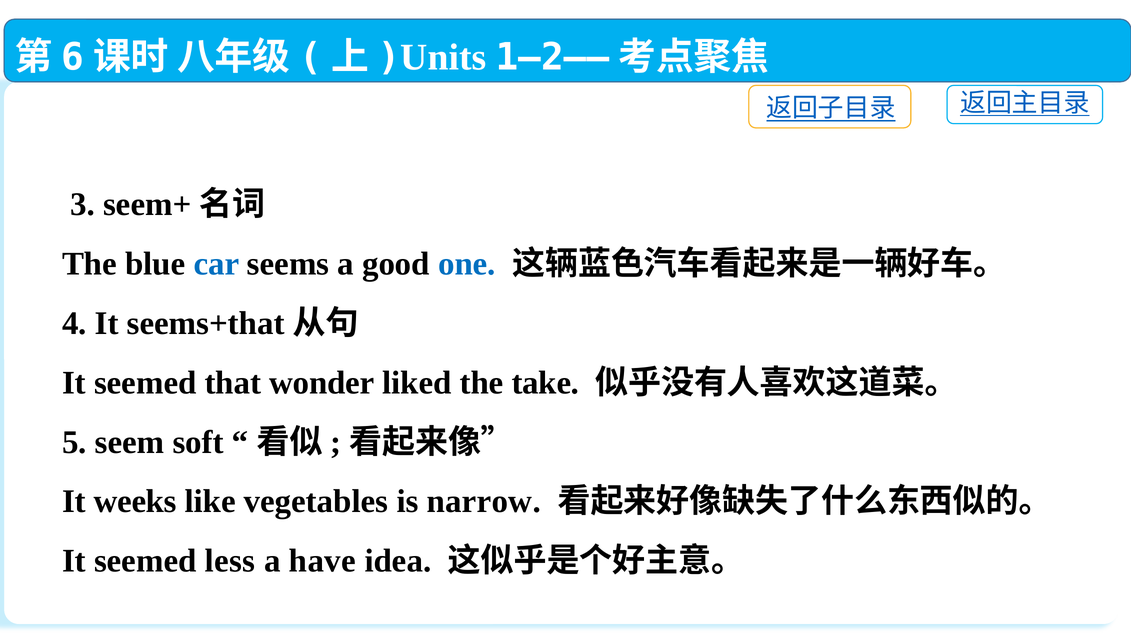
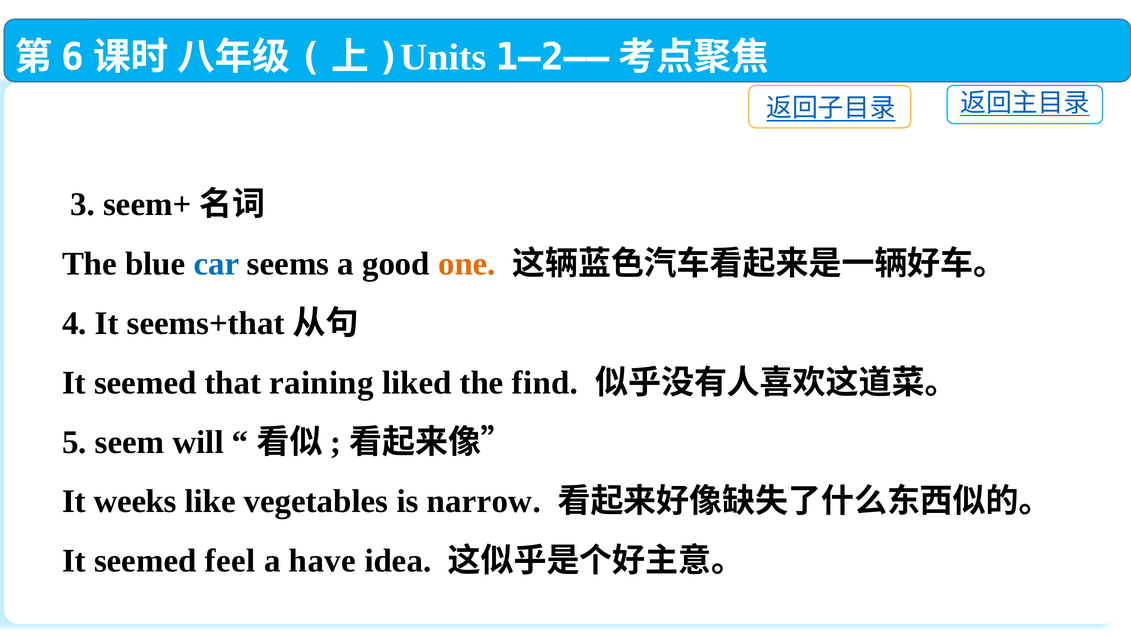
one colour: blue -> orange
wonder: wonder -> raining
take: take -> find
soft: soft -> will
less: less -> feel
